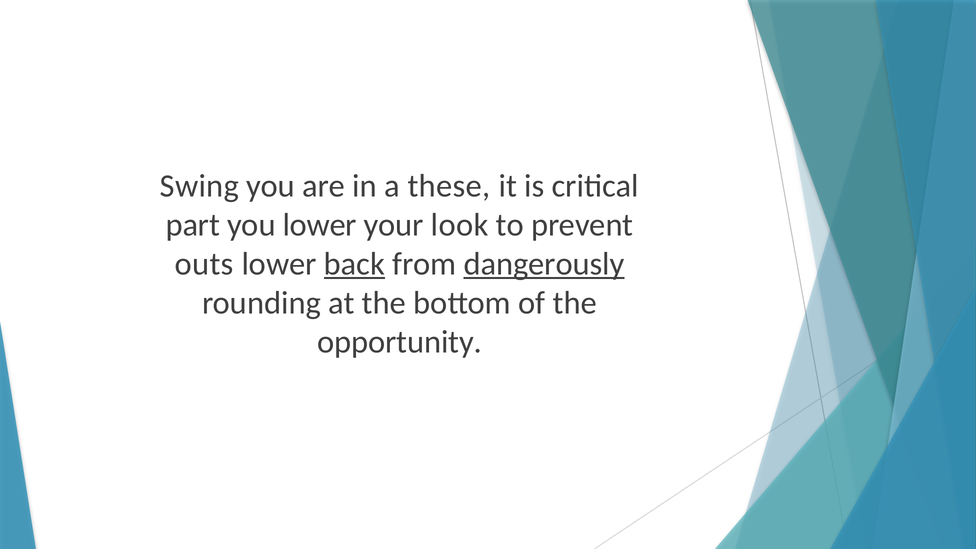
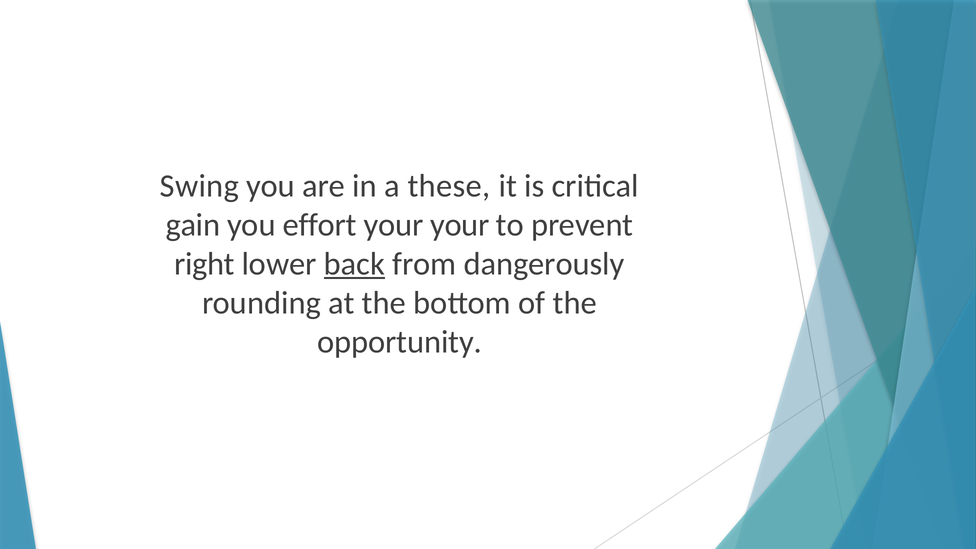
part: part -> gain
you lower: lower -> effort
your look: look -> your
outs: outs -> right
dangerously underline: present -> none
